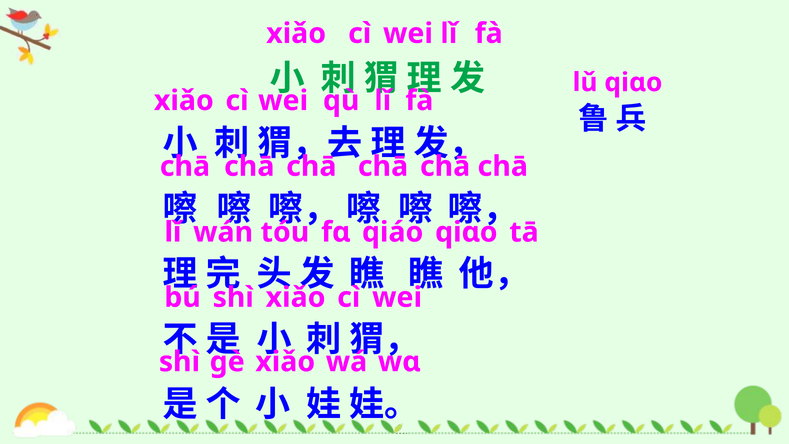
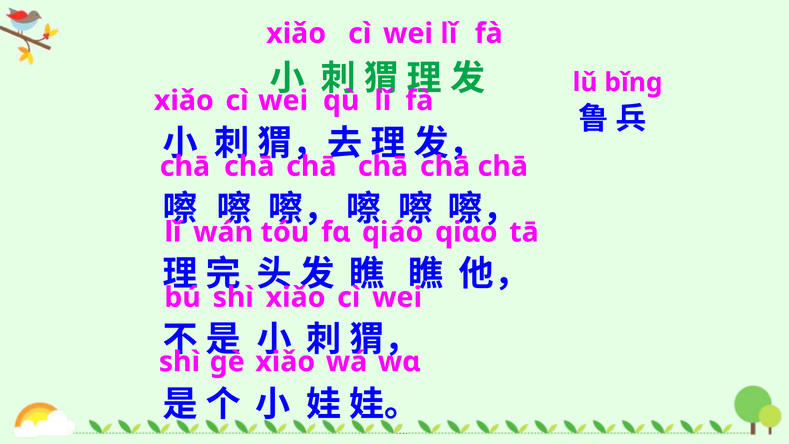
lǔ qiɑo: qiɑo -> bǐnɡ
